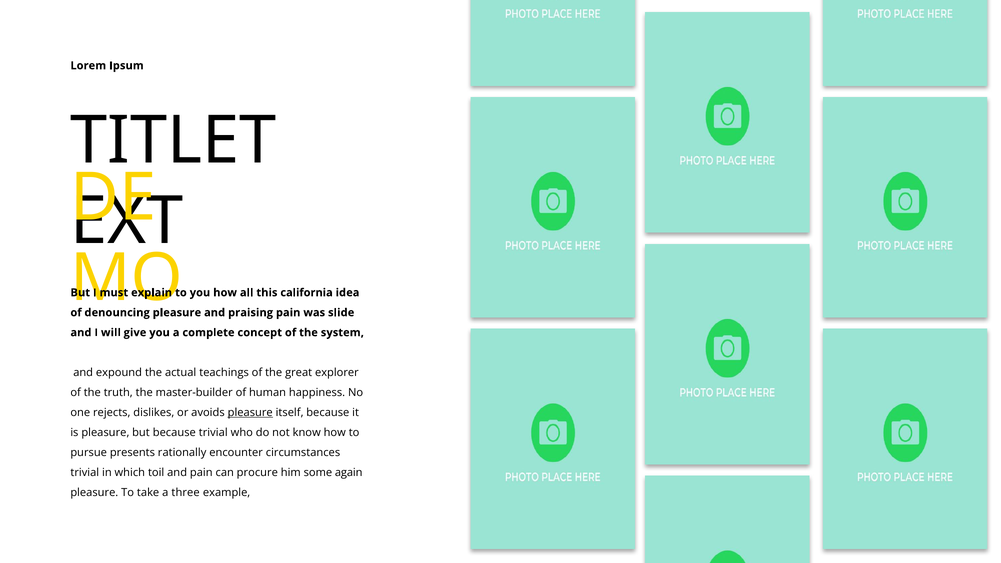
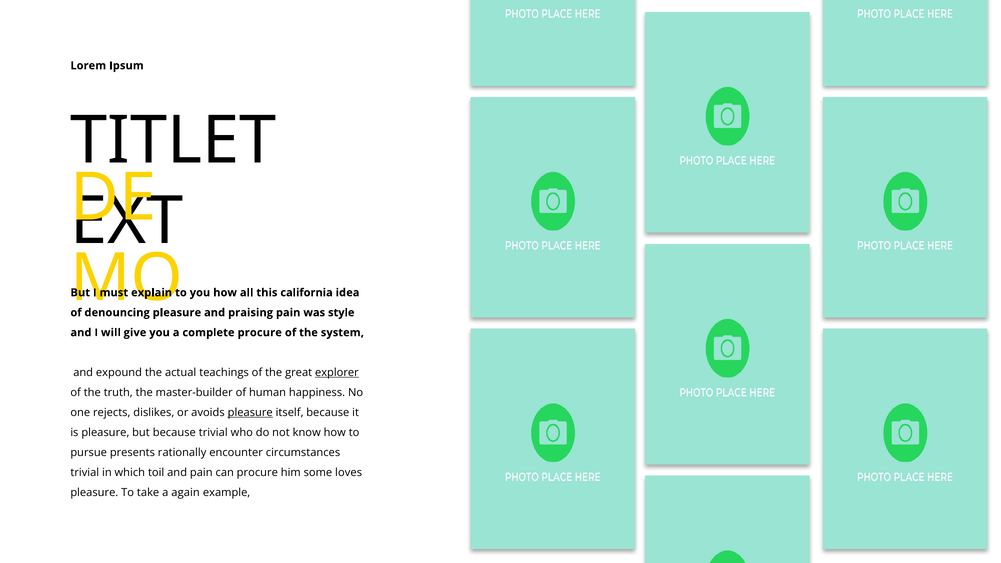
slide: slide -> style
complete concept: concept -> procure
explorer underline: none -> present
again: again -> loves
three: three -> again
